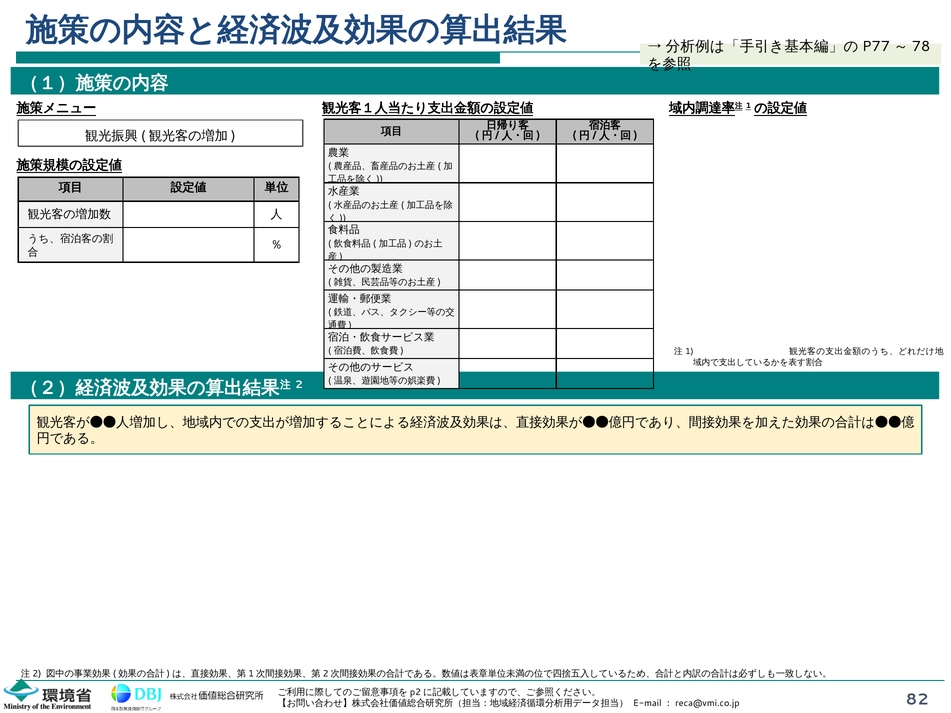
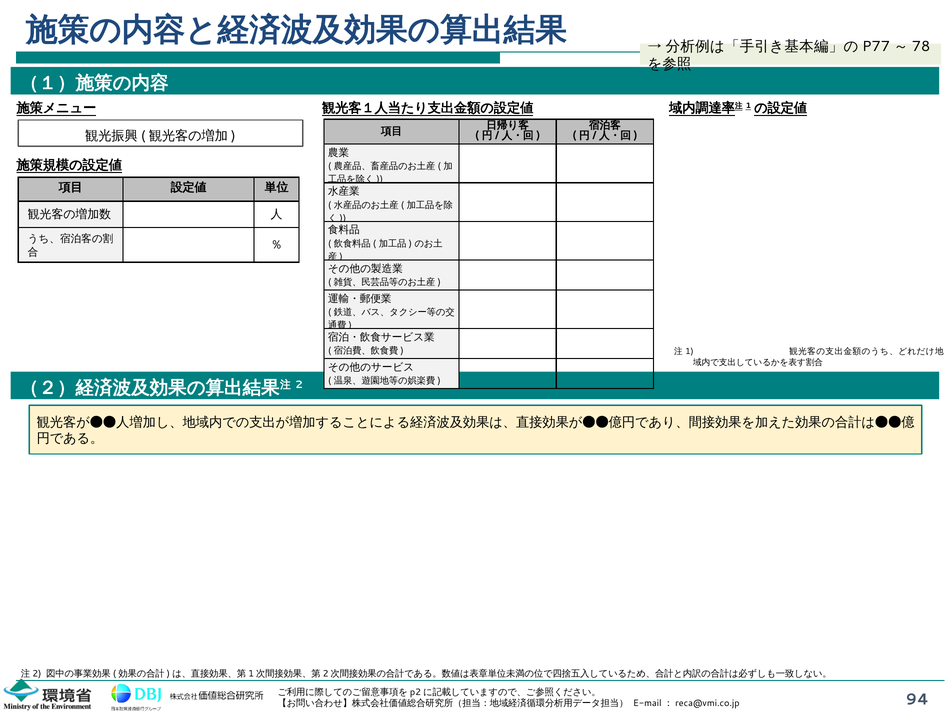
82: 82 -> 94
